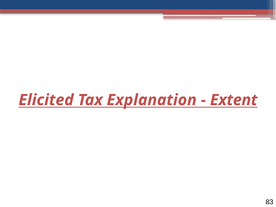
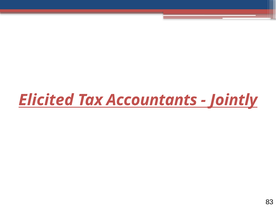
Explanation: Explanation -> Accountants
Extent: Extent -> Jointly
